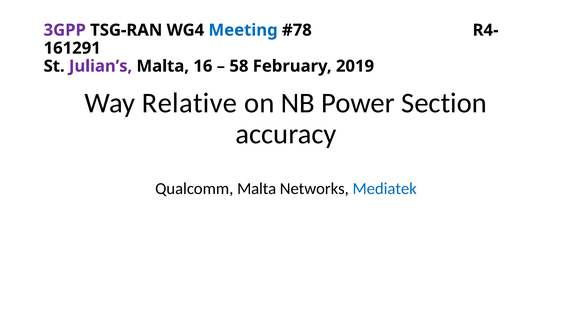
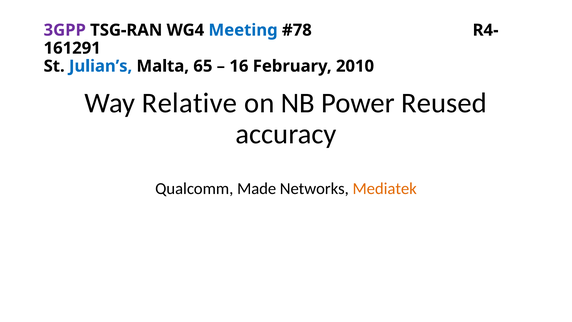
Julian’s colour: purple -> blue
16: 16 -> 65
58: 58 -> 16
2019: 2019 -> 2010
Section: Section -> Reused
Qualcomm Malta: Malta -> Made
Mediatek colour: blue -> orange
